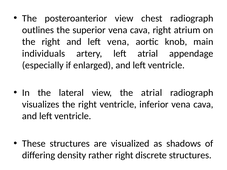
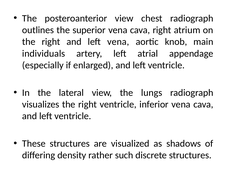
the atrial: atrial -> lungs
rather right: right -> such
